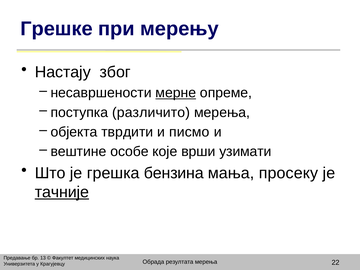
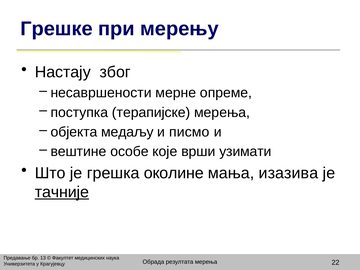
мерне underline: present -> none
различито: различито -> терапијске
тврдити: тврдити -> медаљу
бензина: бензина -> околине
просеку: просеку -> изазива
